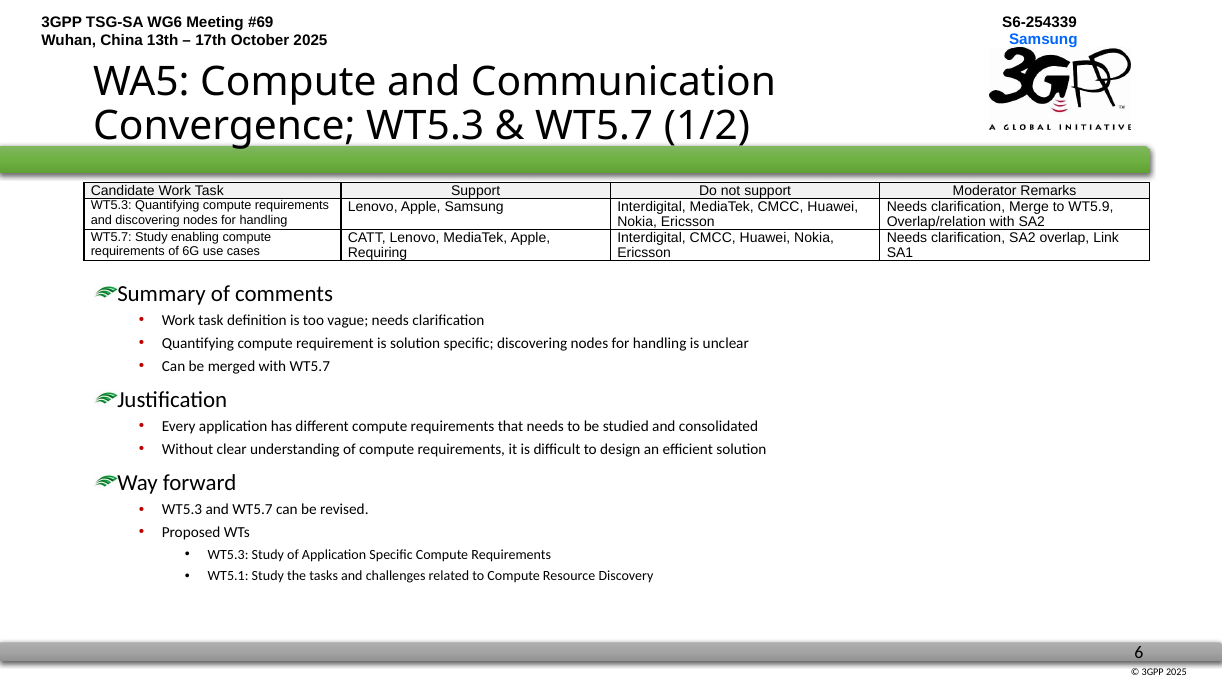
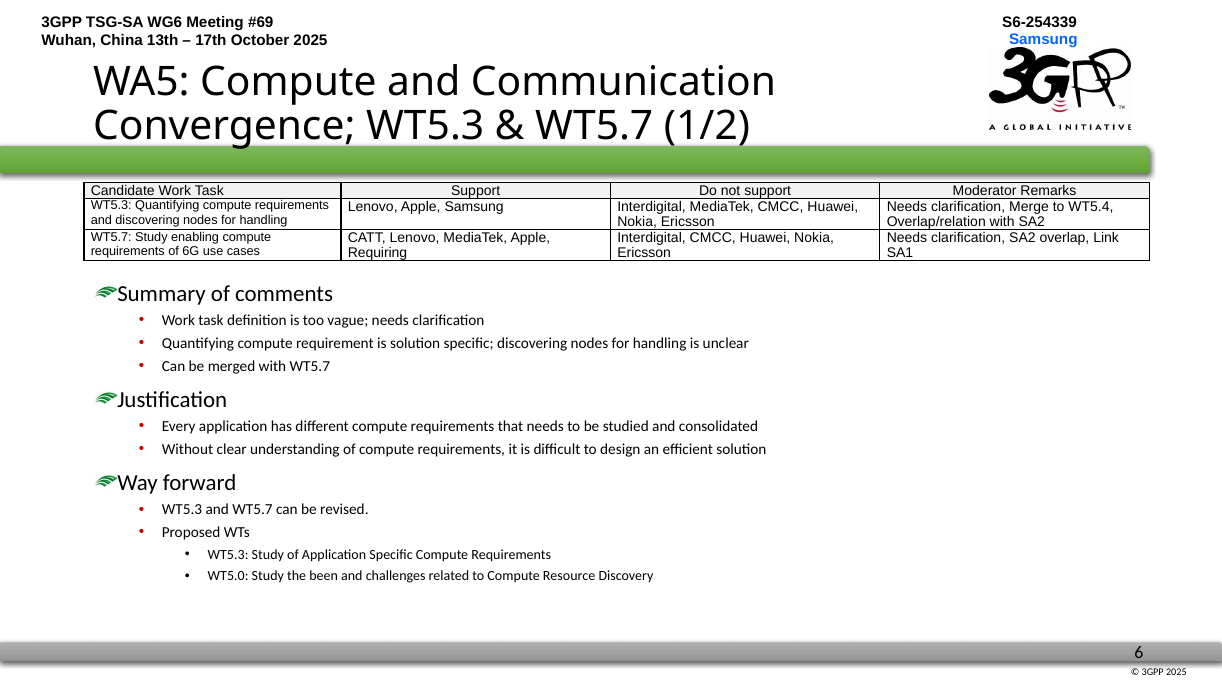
WT5.9: WT5.9 -> WT5.4
WT5.1: WT5.1 -> WT5.0
tasks: tasks -> been
